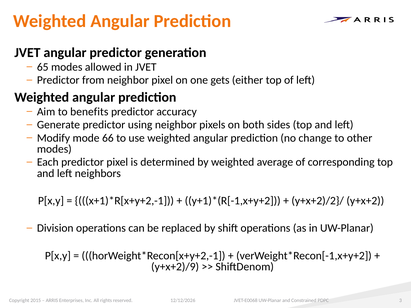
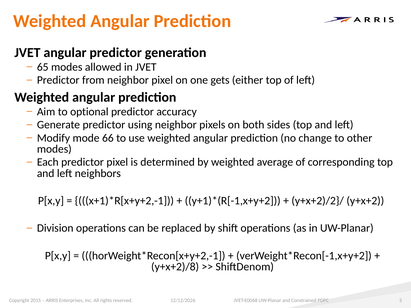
benefits: benefits -> optional
y+x+2)/9: y+x+2)/9 -> y+x+2)/8
